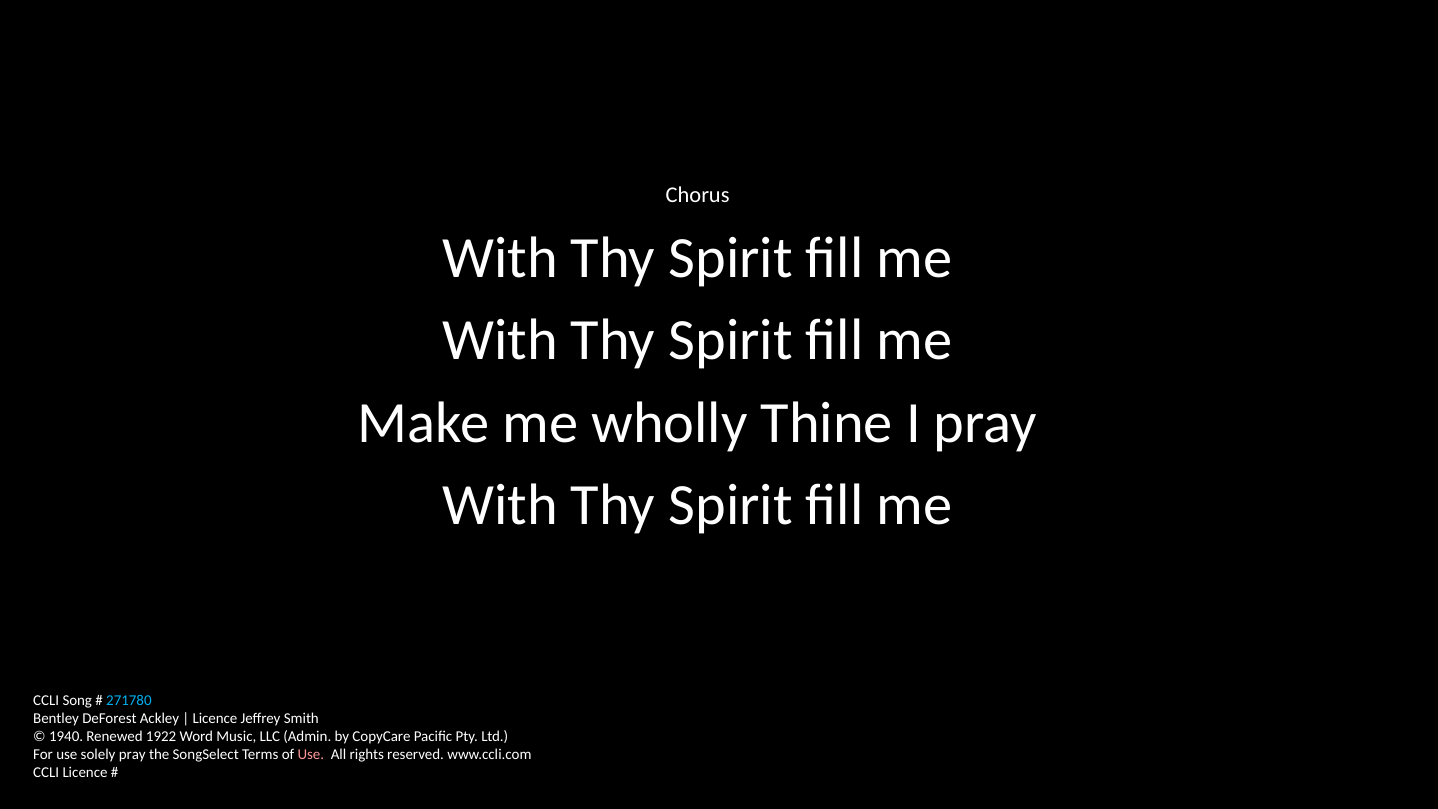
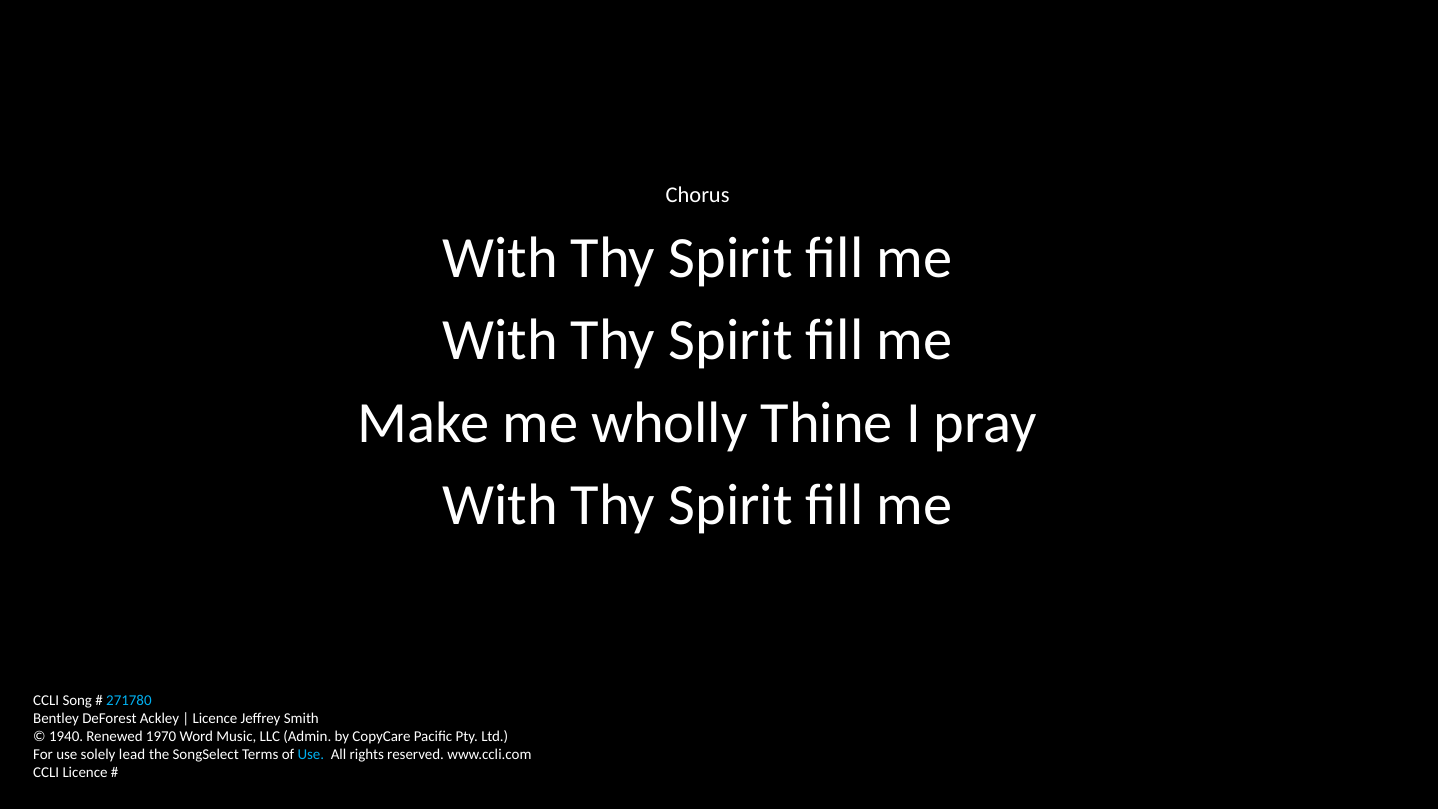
1922: 1922 -> 1970
solely pray: pray -> lead
Use at (311, 754) colour: pink -> light blue
